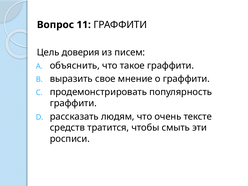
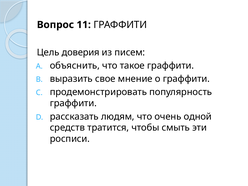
тексте: тексте -> одной
